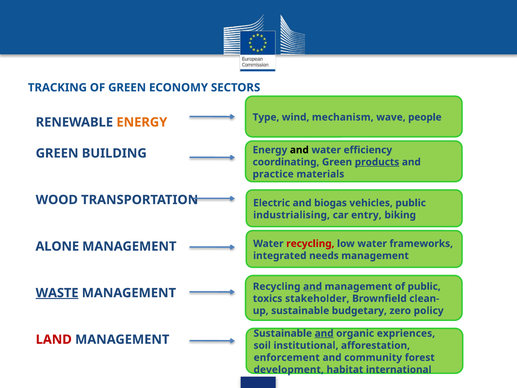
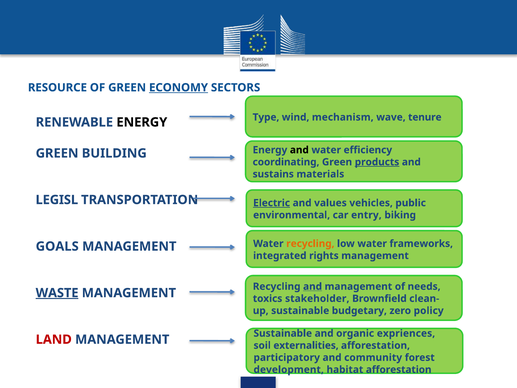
TRACKING: TRACKING -> RESOURCE
ECONOMY underline: none -> present
people: people -> tenure
ENERGY at (142, 122) colour: orange -> black
practice: practice -> sustains
WOOD: WOOD -> LEGISL
Electric underline: none -> present
biogas: biogas -> values
industrialising: industrialising -> environmental
recycling at (310, 243) colour: red -> orange
ALONE: ALONE -> GOALS
needs: needs -> rights
of public: public -> needs
and at (324, 333) underline: present -> none
institutional: institutional -> externalities
enforcement: enforcement -> participatory
habitat international: international -> afforestation
